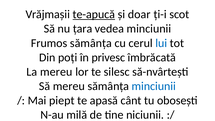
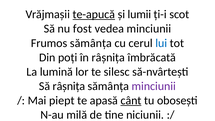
doar: doar -> lumii
țara: țara -> fost
în privesc: privesc -> râșnița
La mereu: mereu -> lumină
Să mereu: mereu -> râșnița
minciunii at (154, 86) colour: blue -> purple
cânt underline: none -> present
